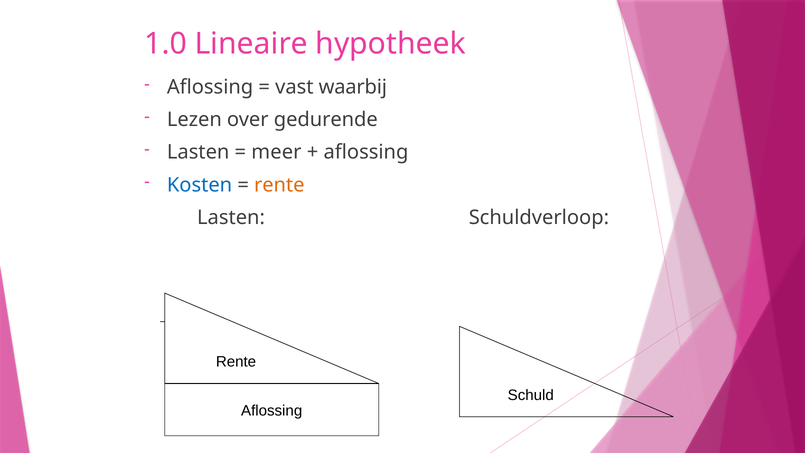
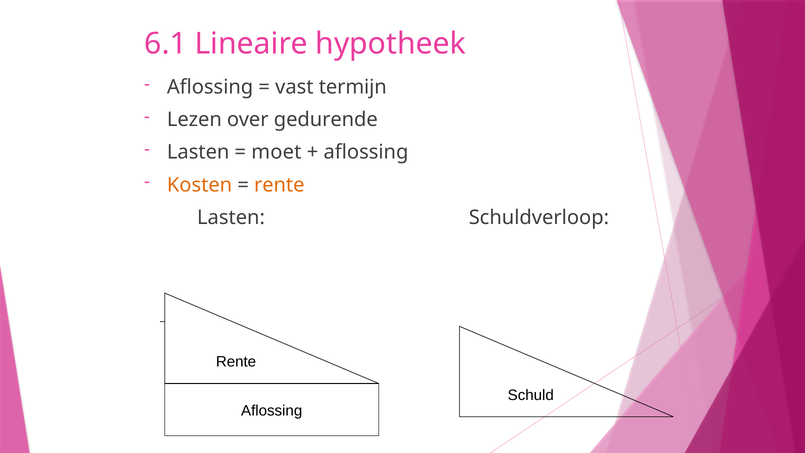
1.0: 1.0 -> 6.1
waarbij: waarbij -> termijn
meer: meer -> moet
Kosten colour: blue -> orange
